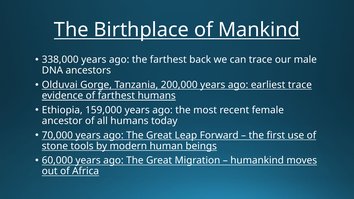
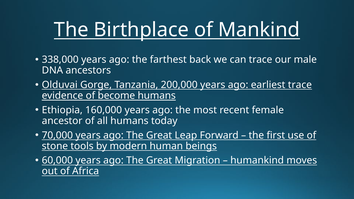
of farthest: farthest -> become
159,000: 159,000 -> 160,000
